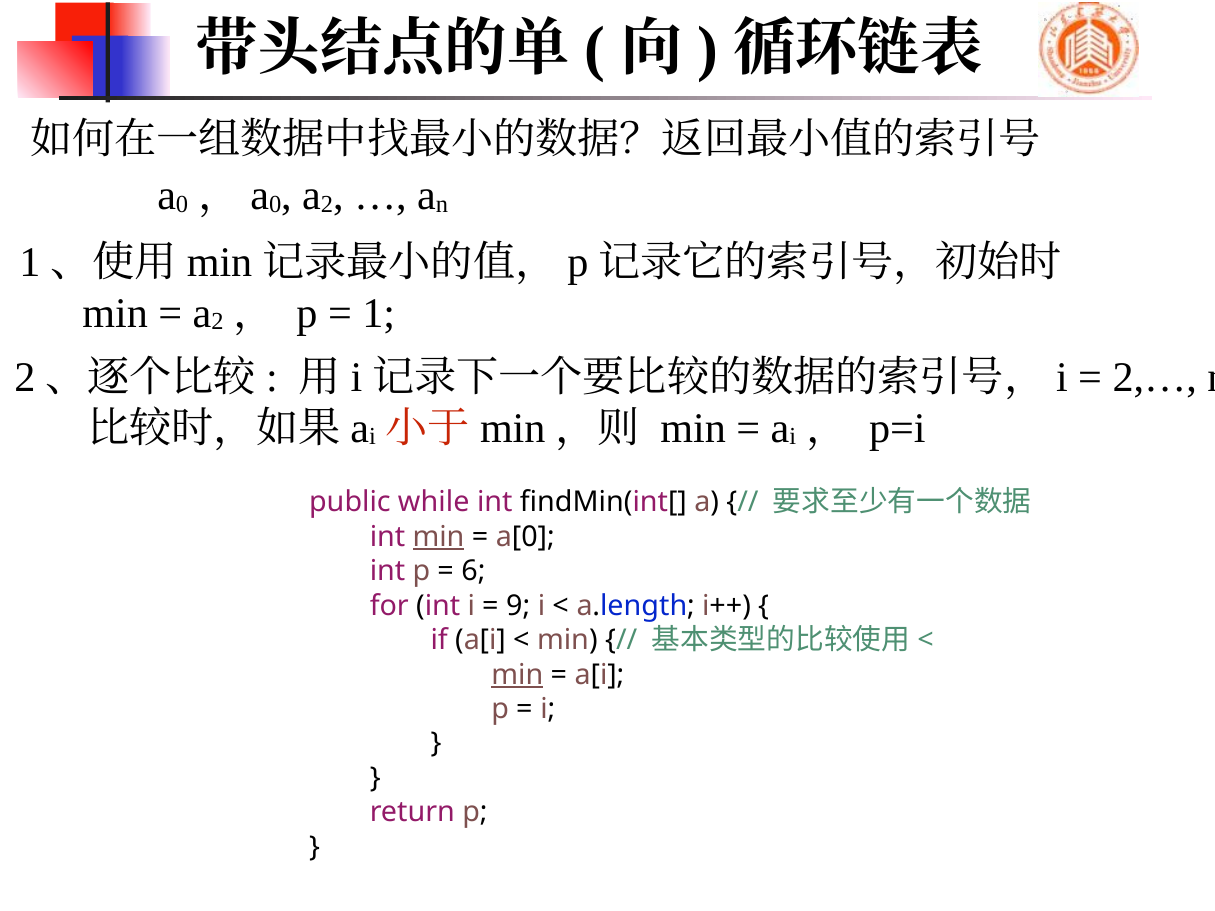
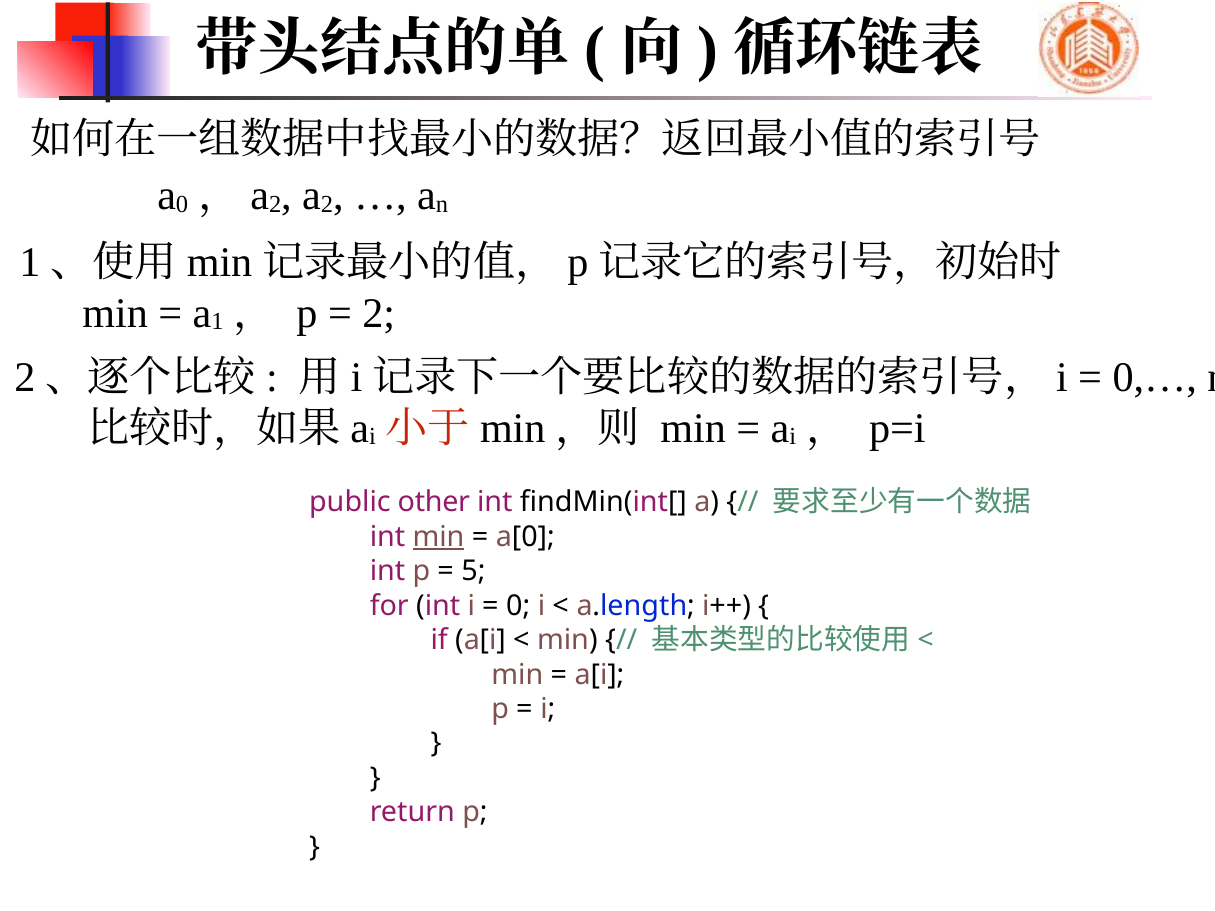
0 at (275, 204): 0 -> 2
2 at (218, 321): 2 -> 1
1 at (379, 313): 1 -> 2
2,…: 2,… -> 0,…
while: while -> other
6: 6 -> 5
9 at (518, 606): 9 -> 0
min at (517, 675) underline: present -> none
